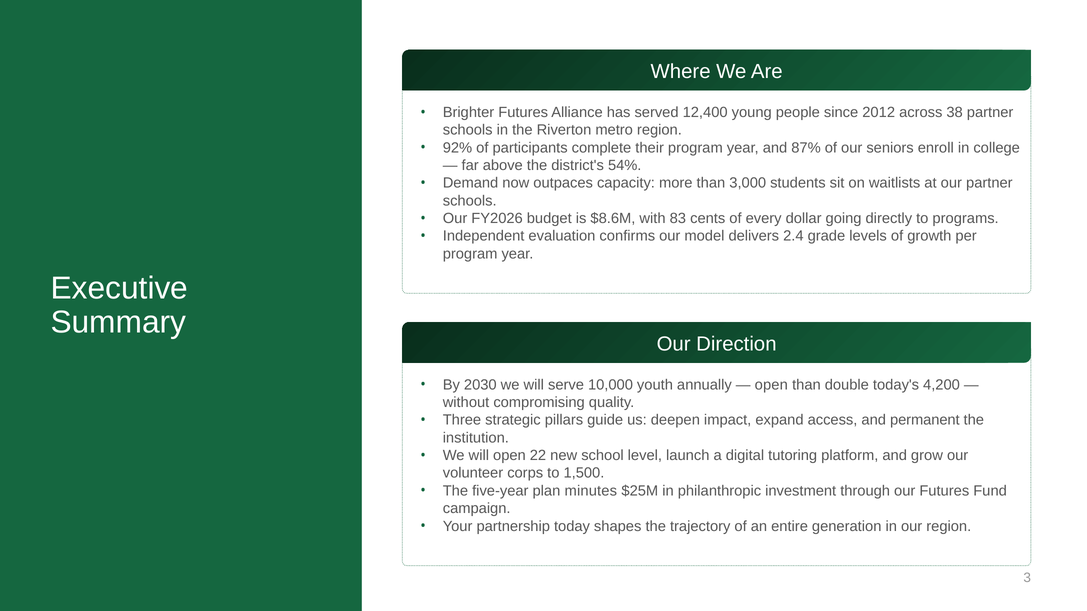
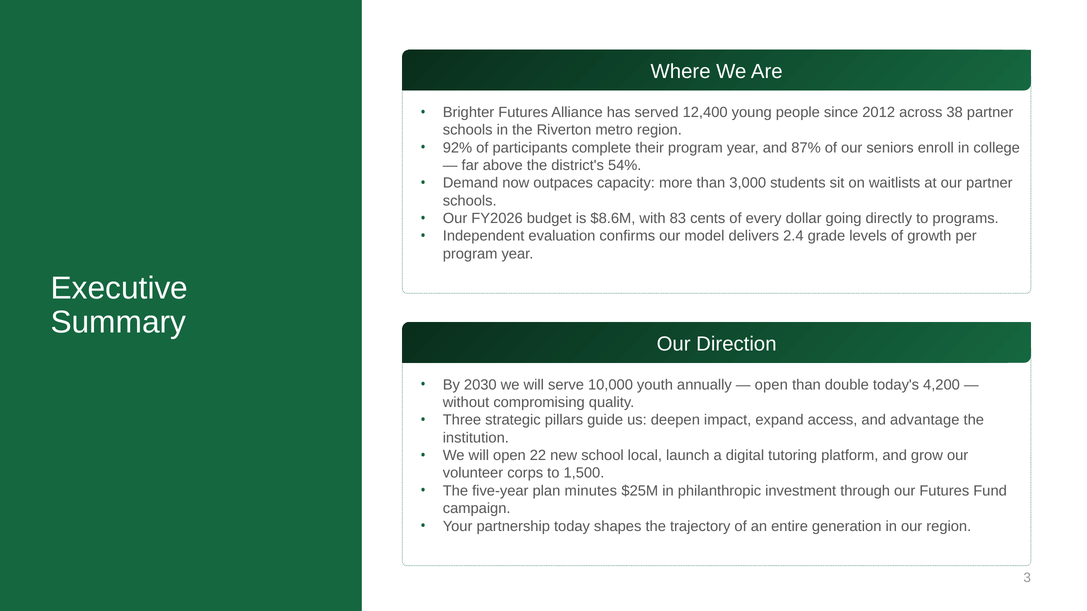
permanent: permanent -> advantage
level: level -> local
